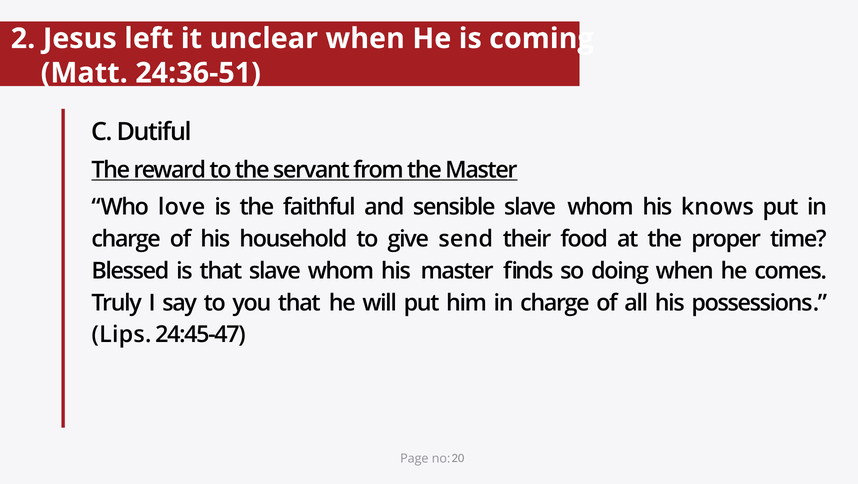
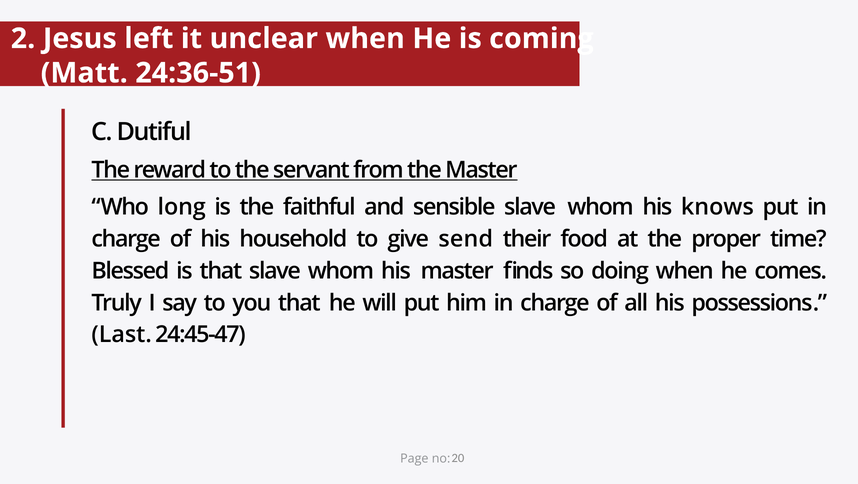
love: love -> long
Lips: Lips -> Last
